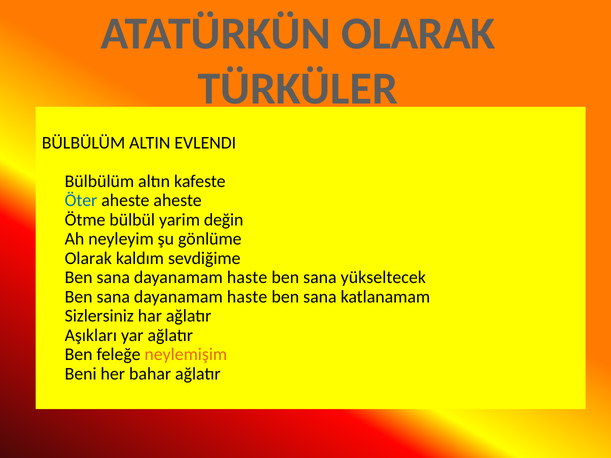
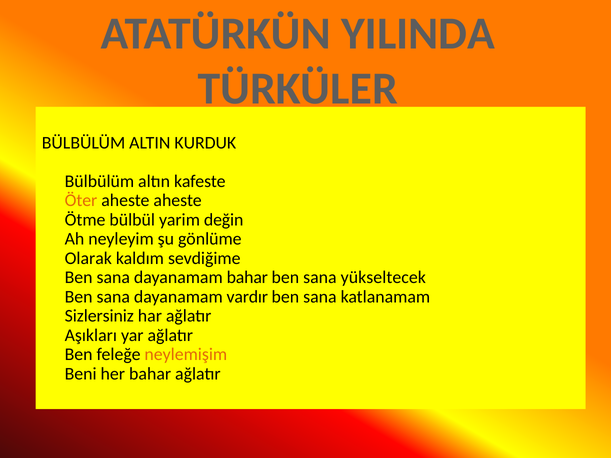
ATATÜRKÜN OLARAK: OLARAK -> YILINDA
EVLENDI: EVLENDI -> KURDUK
Öter colour: blue -> orange
haste at (247, 278): haste -> bahar
haste at (247, 297): haste -> vardır
